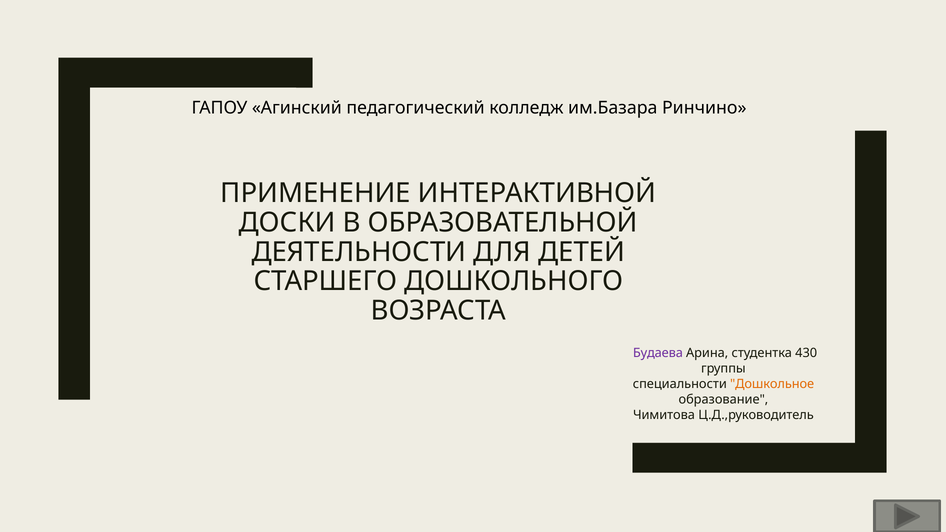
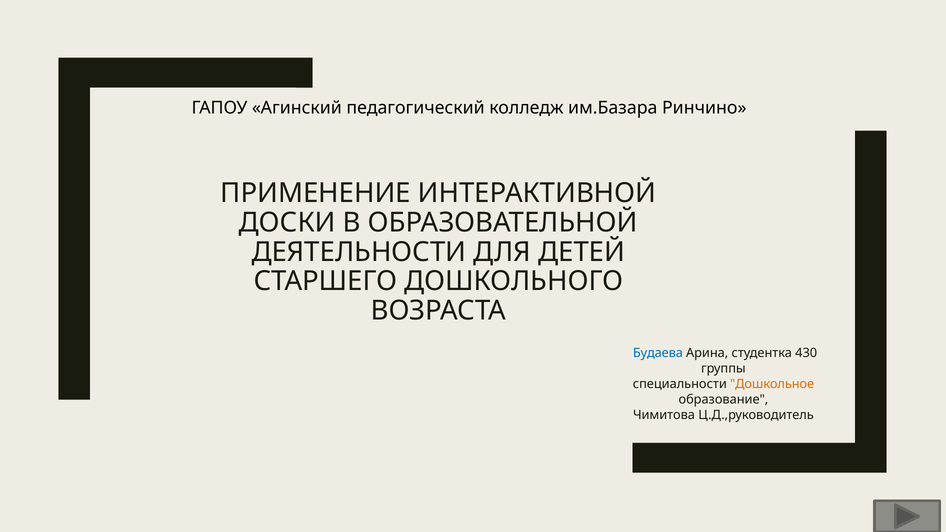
Будаева colour: purple -> blue
